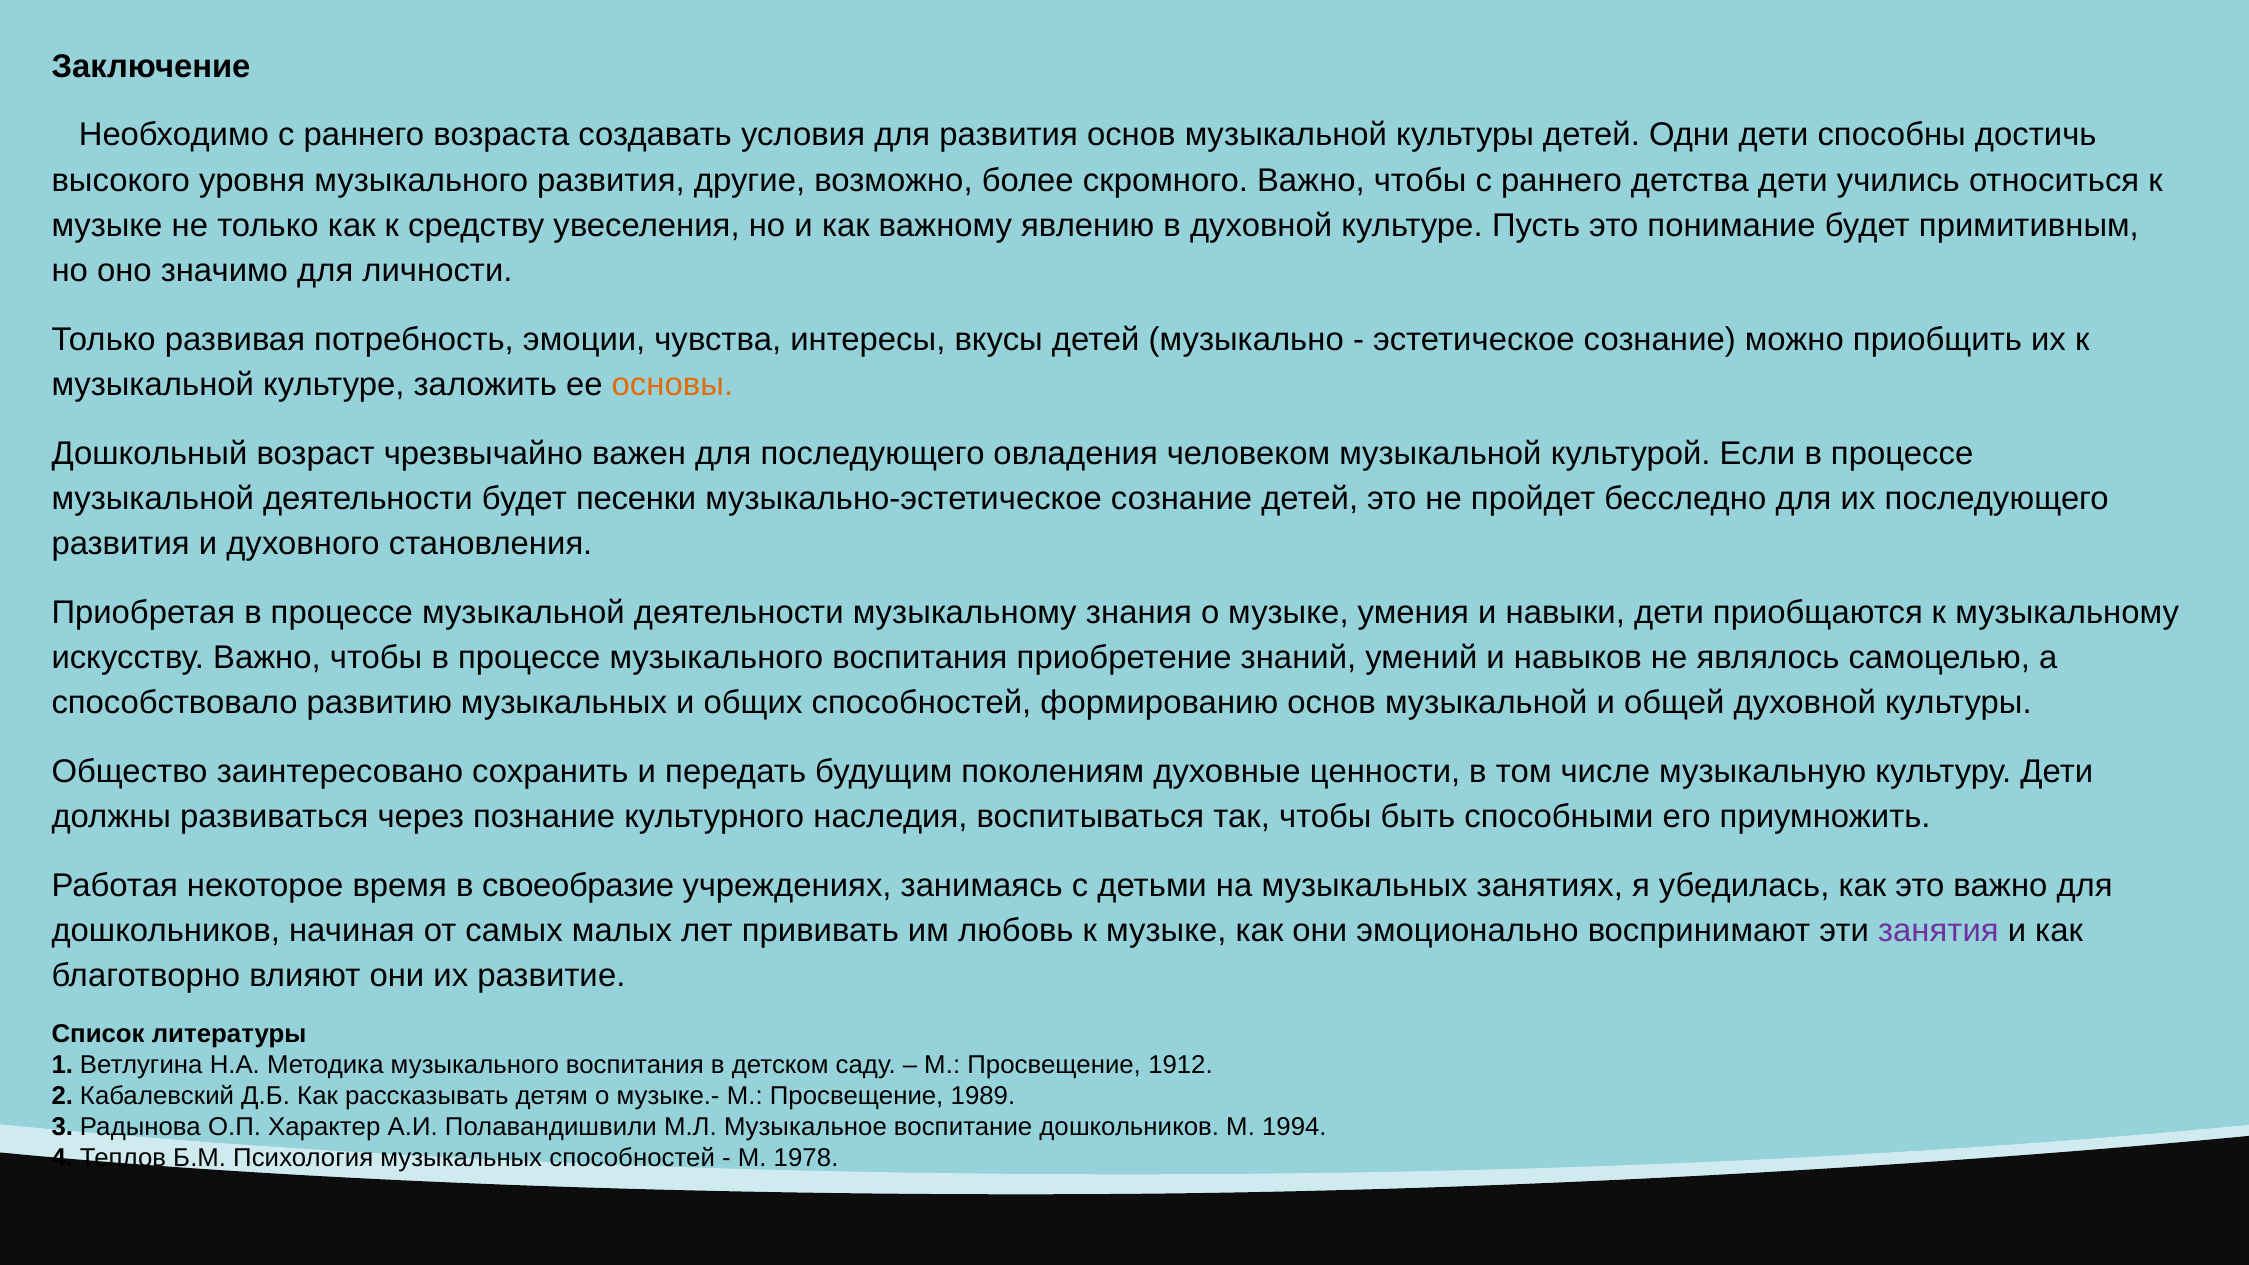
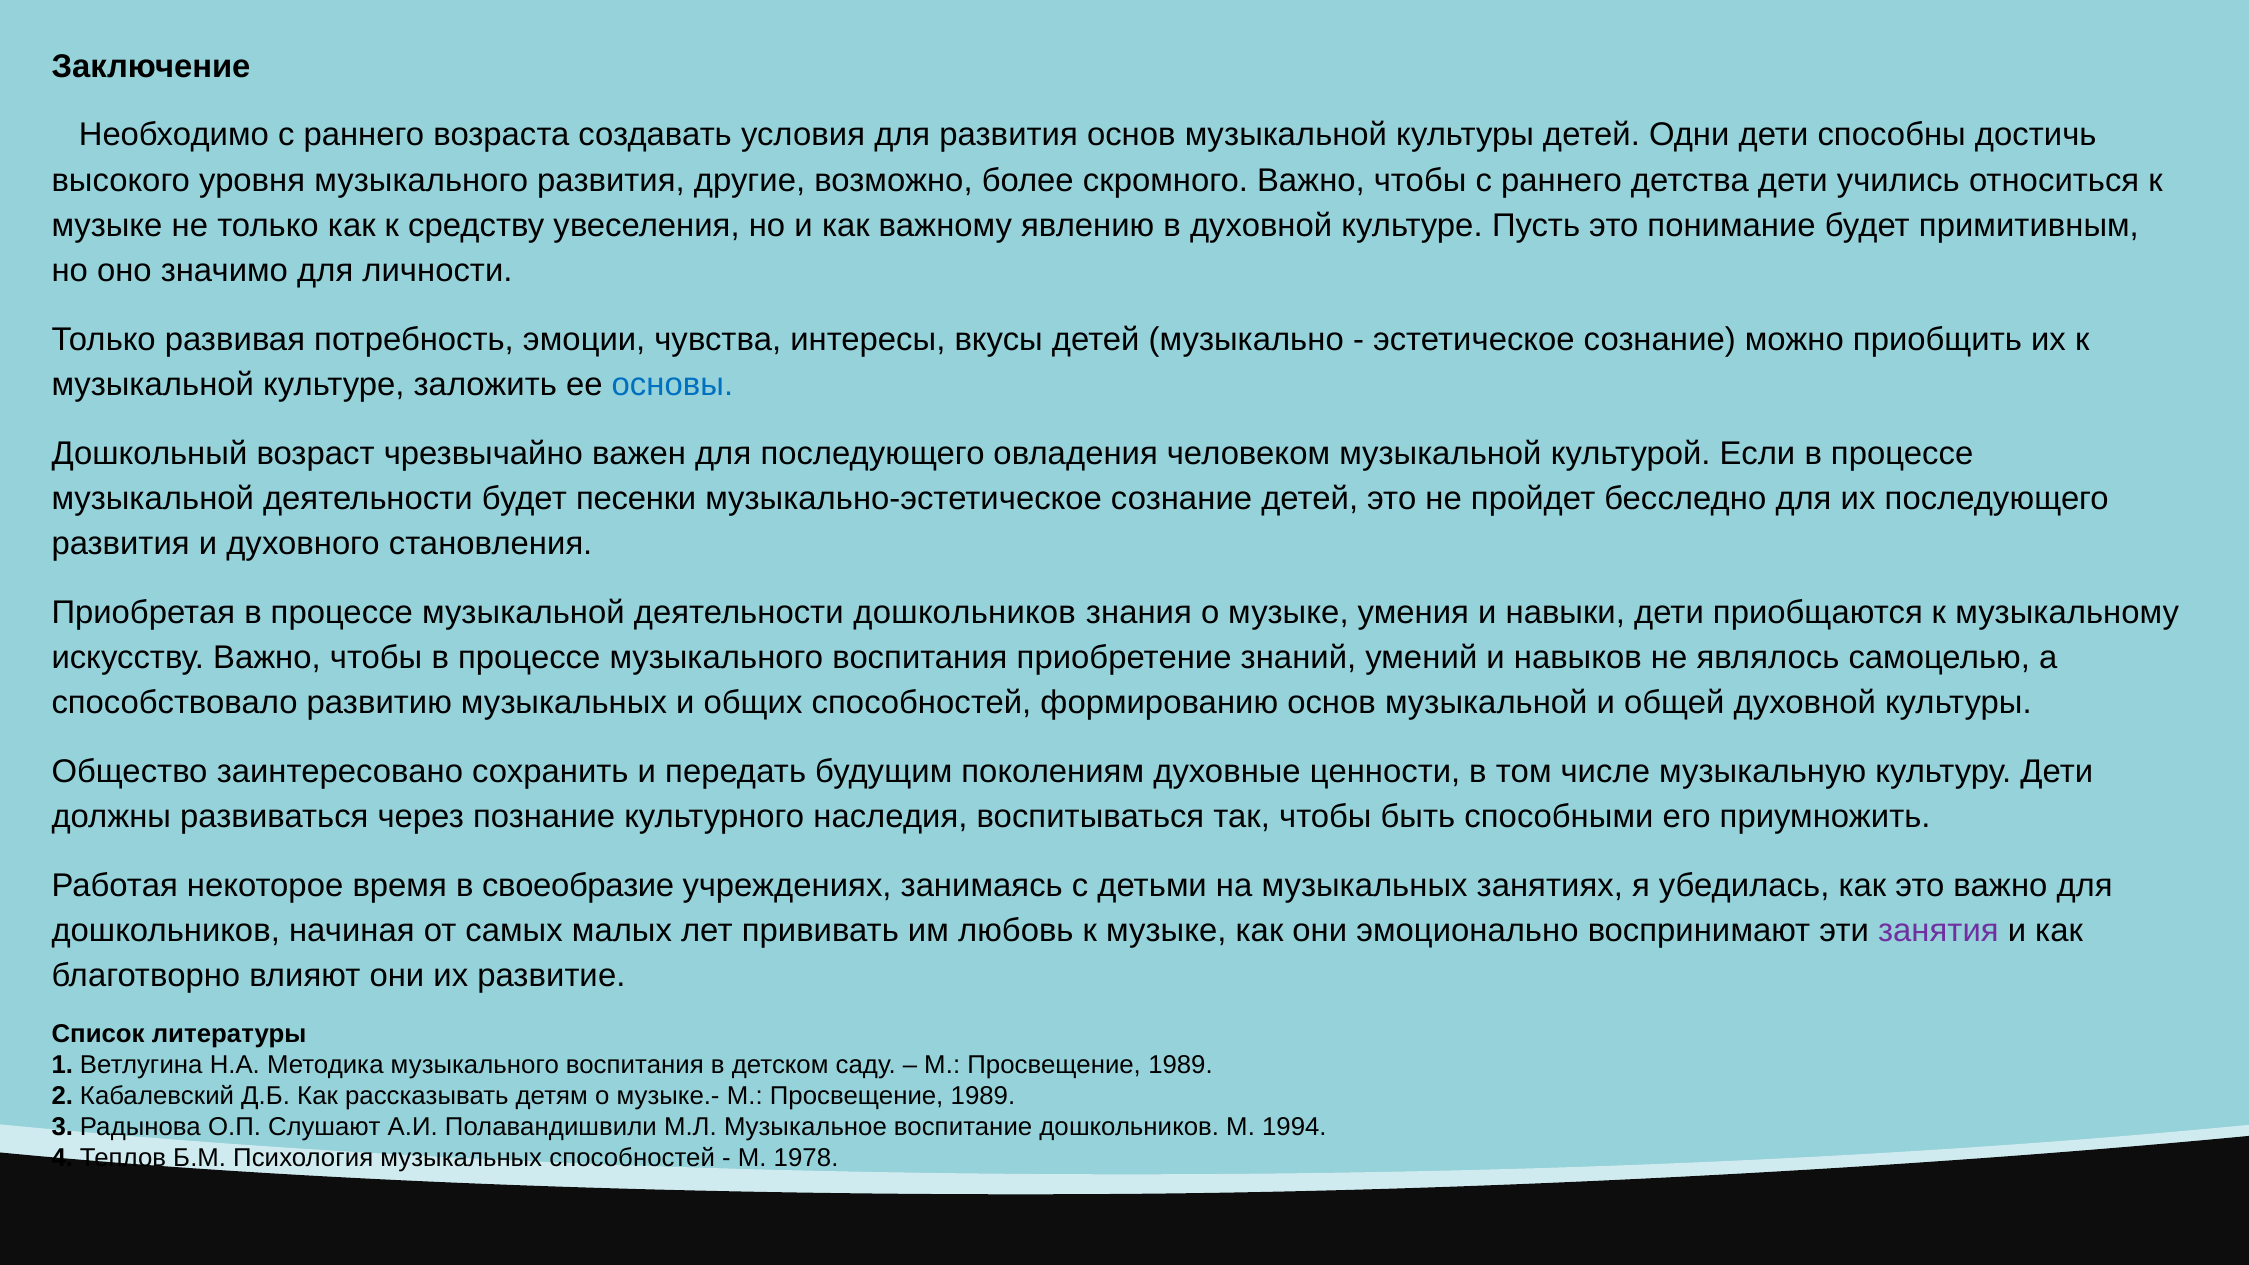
основы colour: orange -> blue
деятельности музыкальному: музыкальному -> дошкольников
1912 at (1180, 1065): 1912 -> 1989
Характер: Характер -> Слушают
